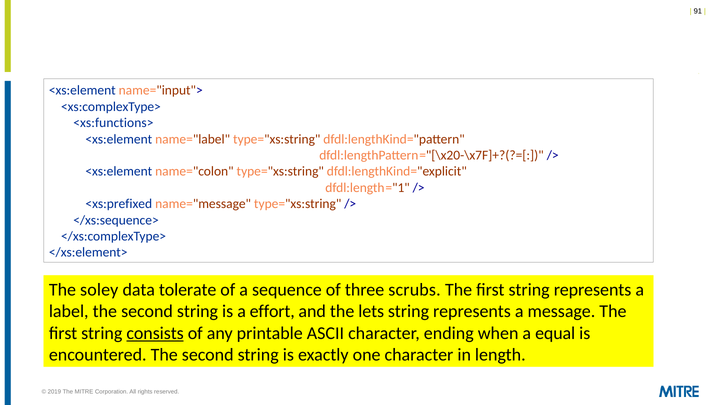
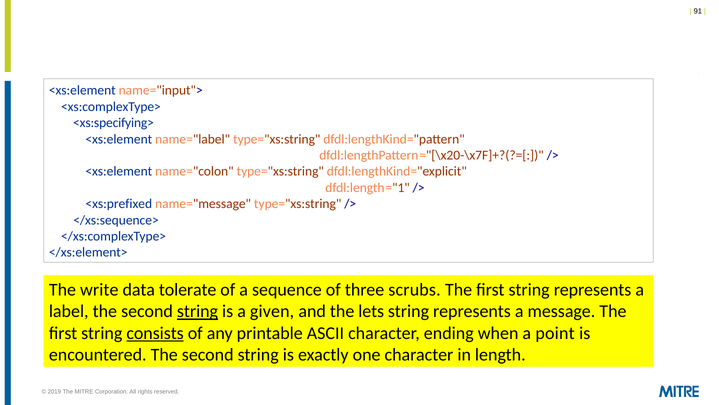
<xs:functions>: <xs:functions> -> <xs:specifying>
soley: soley -> write
string at (198, 311) underline: none -> present
effort: effort -> given
equal: equal -> point
